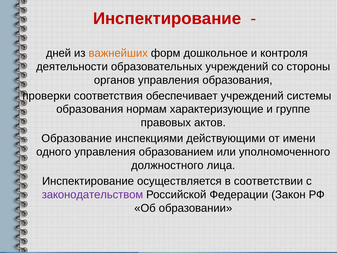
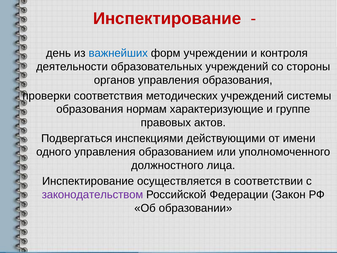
дней: дней -> день
важнейших colour: orange -> blue
дошкольное: дошкольное -> учреждении
обеспечивает: обеспечивает -> методических
Образование: Образование -> Подвергаться
